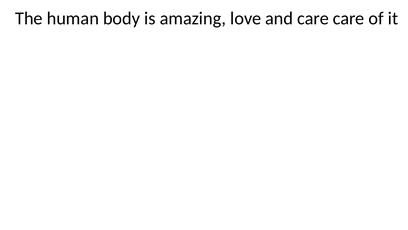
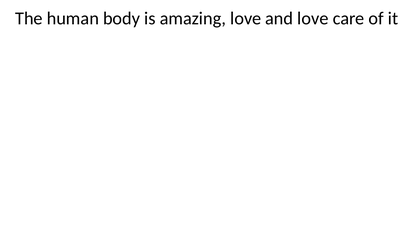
and care: care -> love
